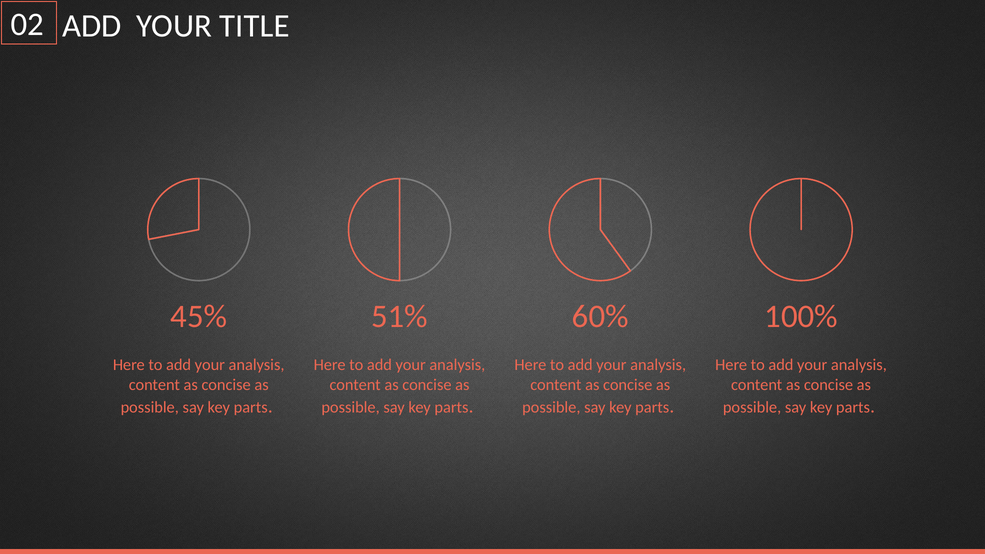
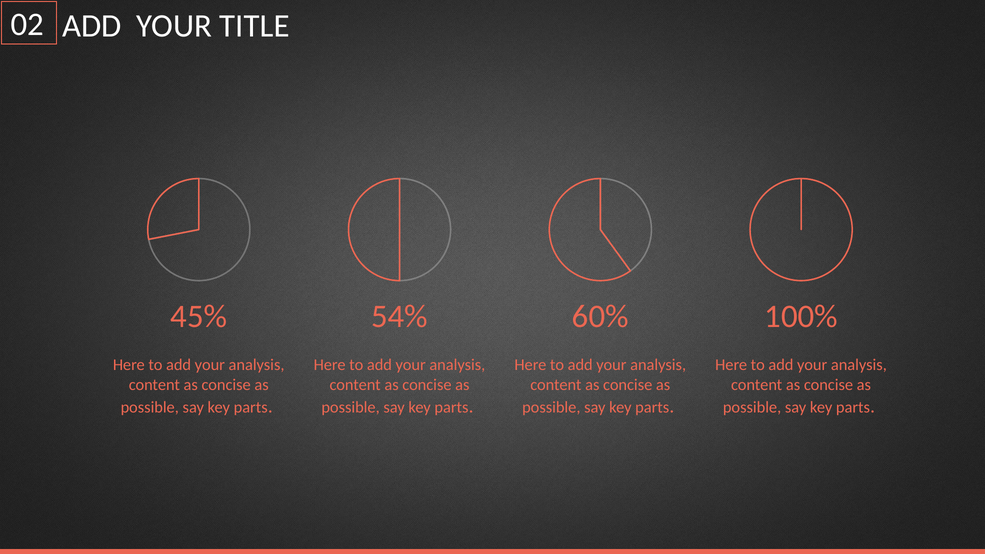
51%: 51% -> 54%
